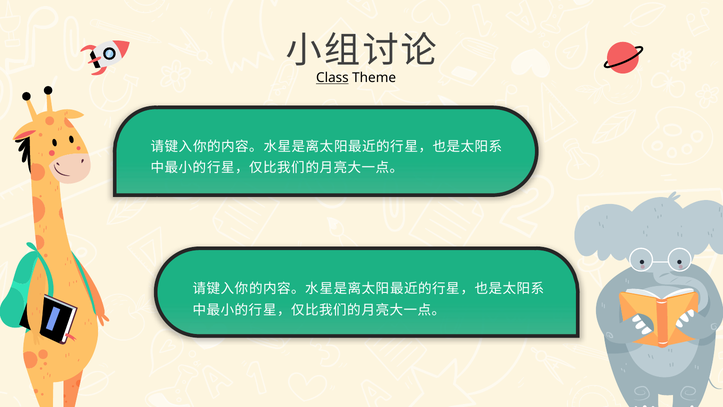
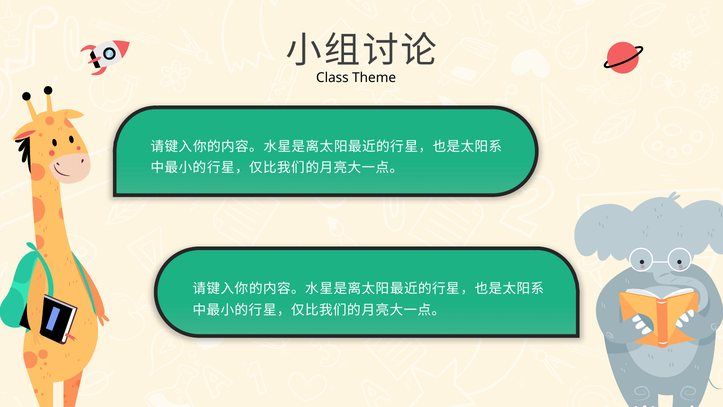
Class underline: present -> none
